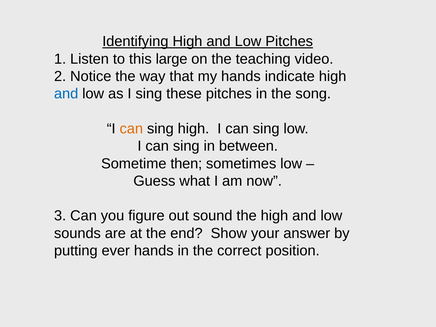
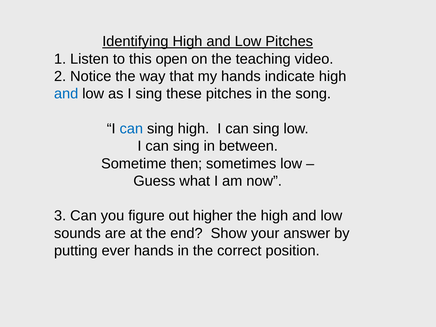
large: large -> open
can at (131, 129) colour: orange -> blue
sound: sound -> higher
